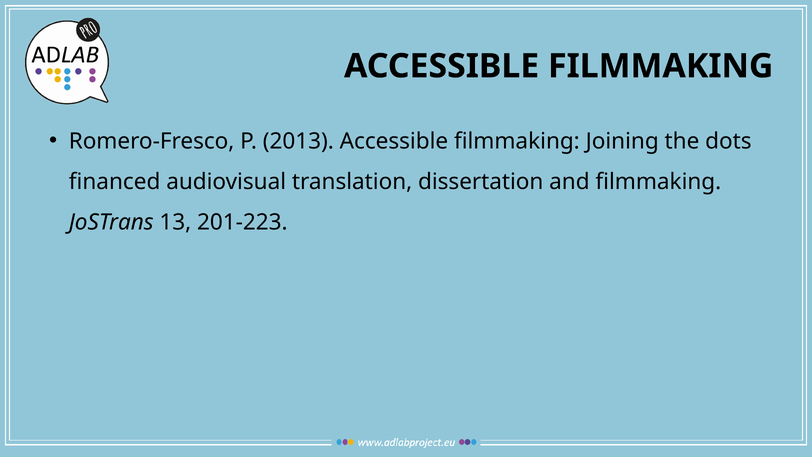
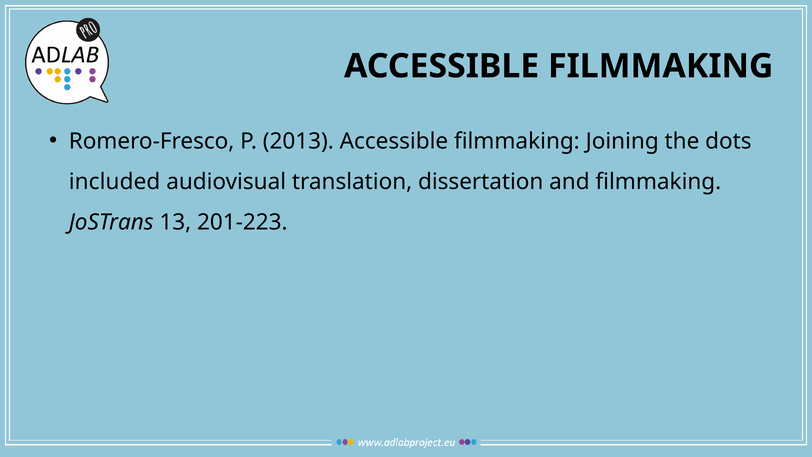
financed: financed -> included
